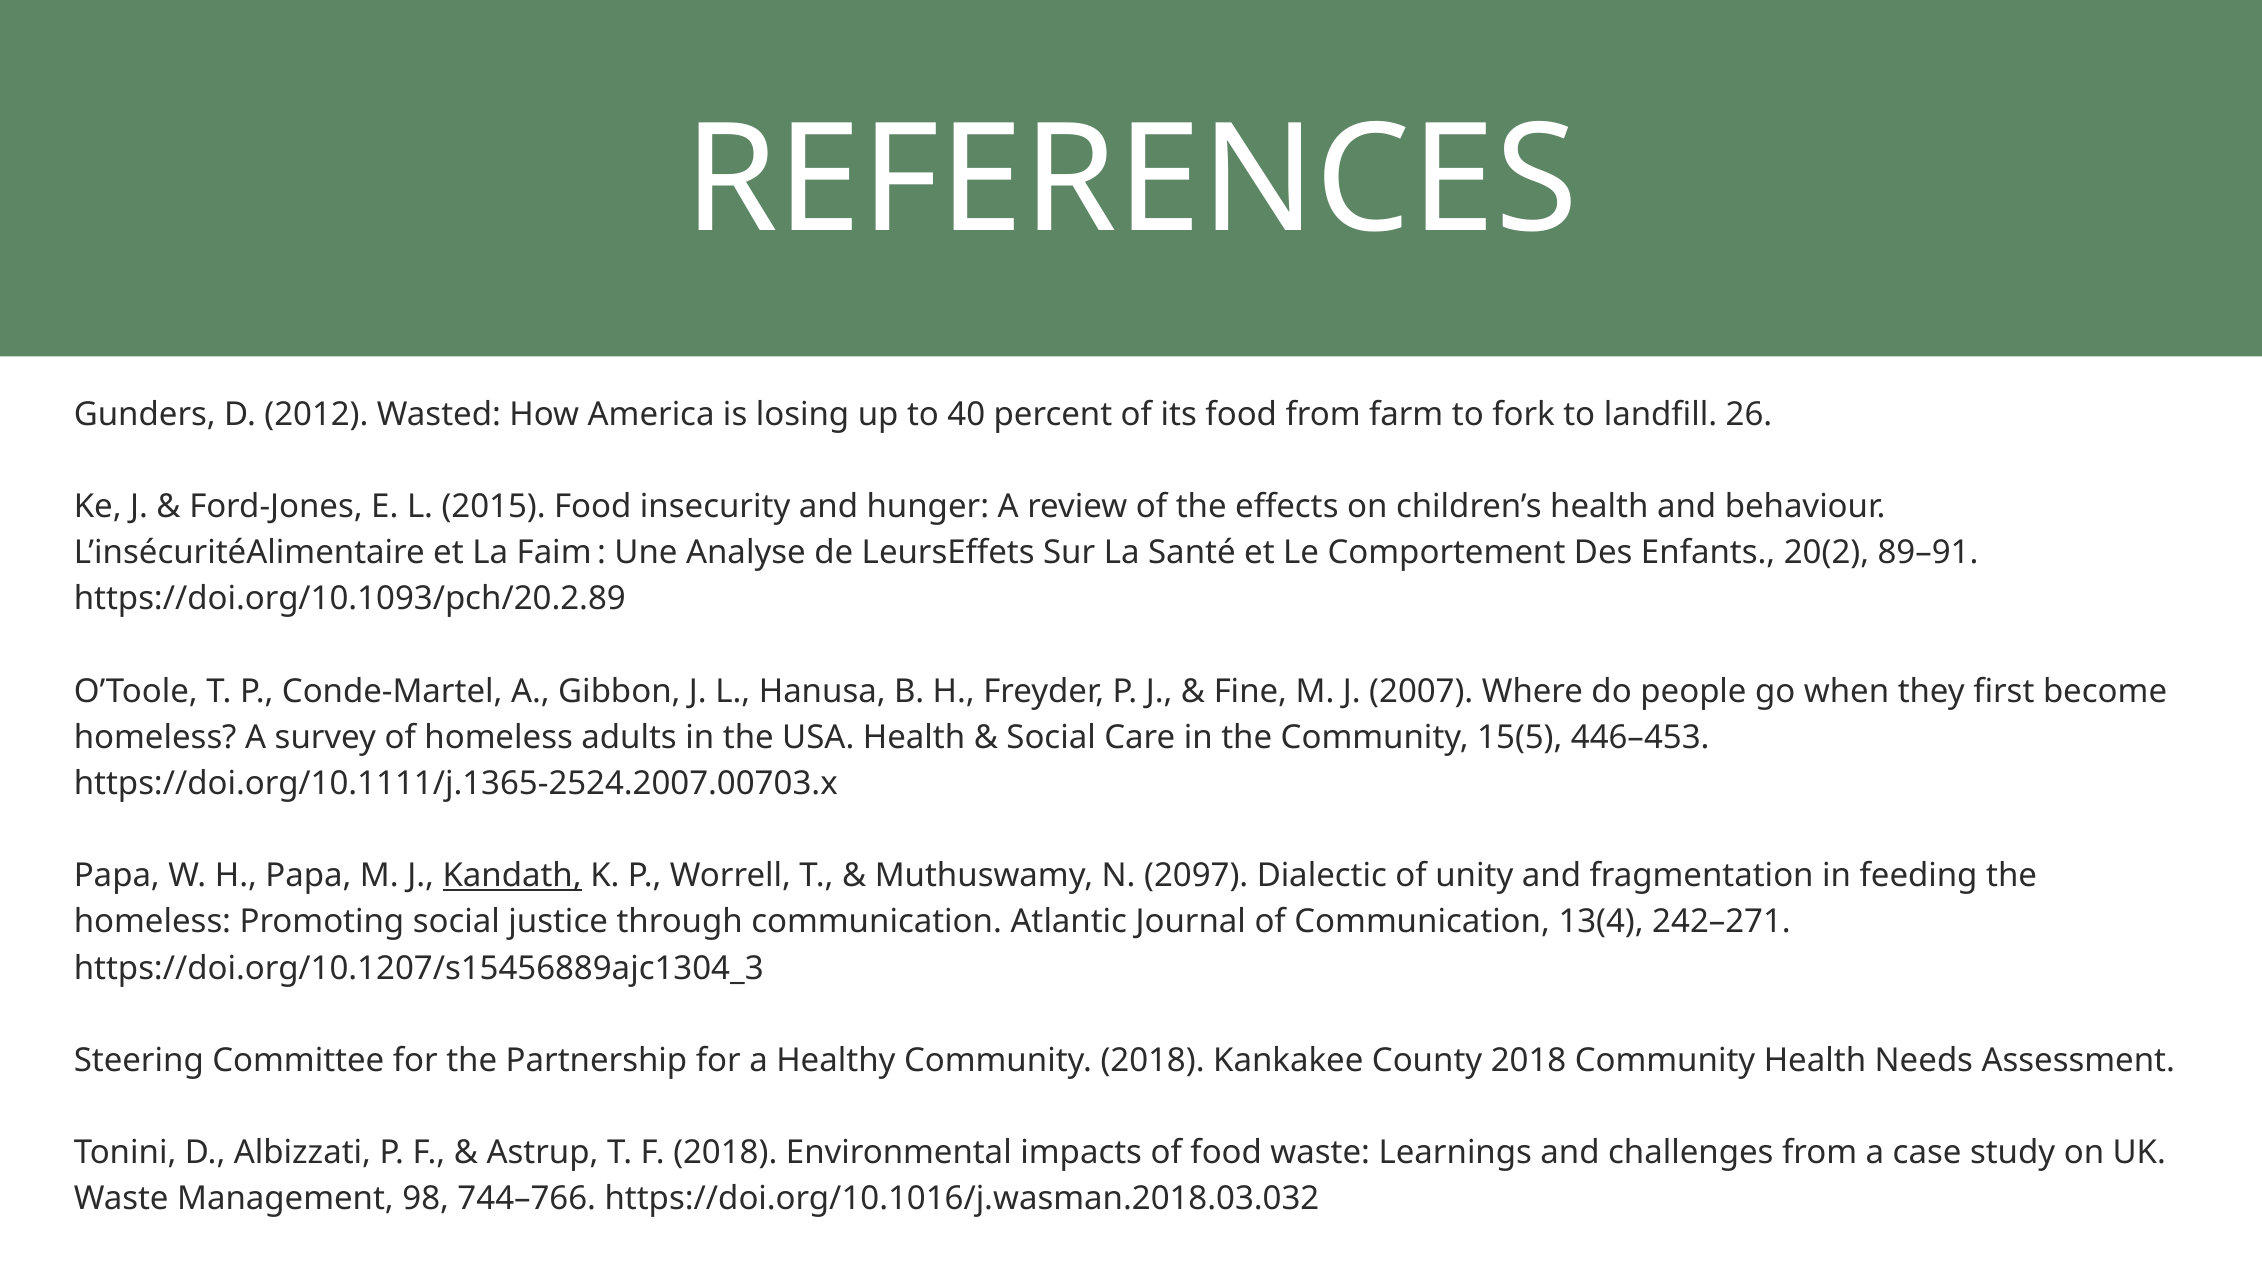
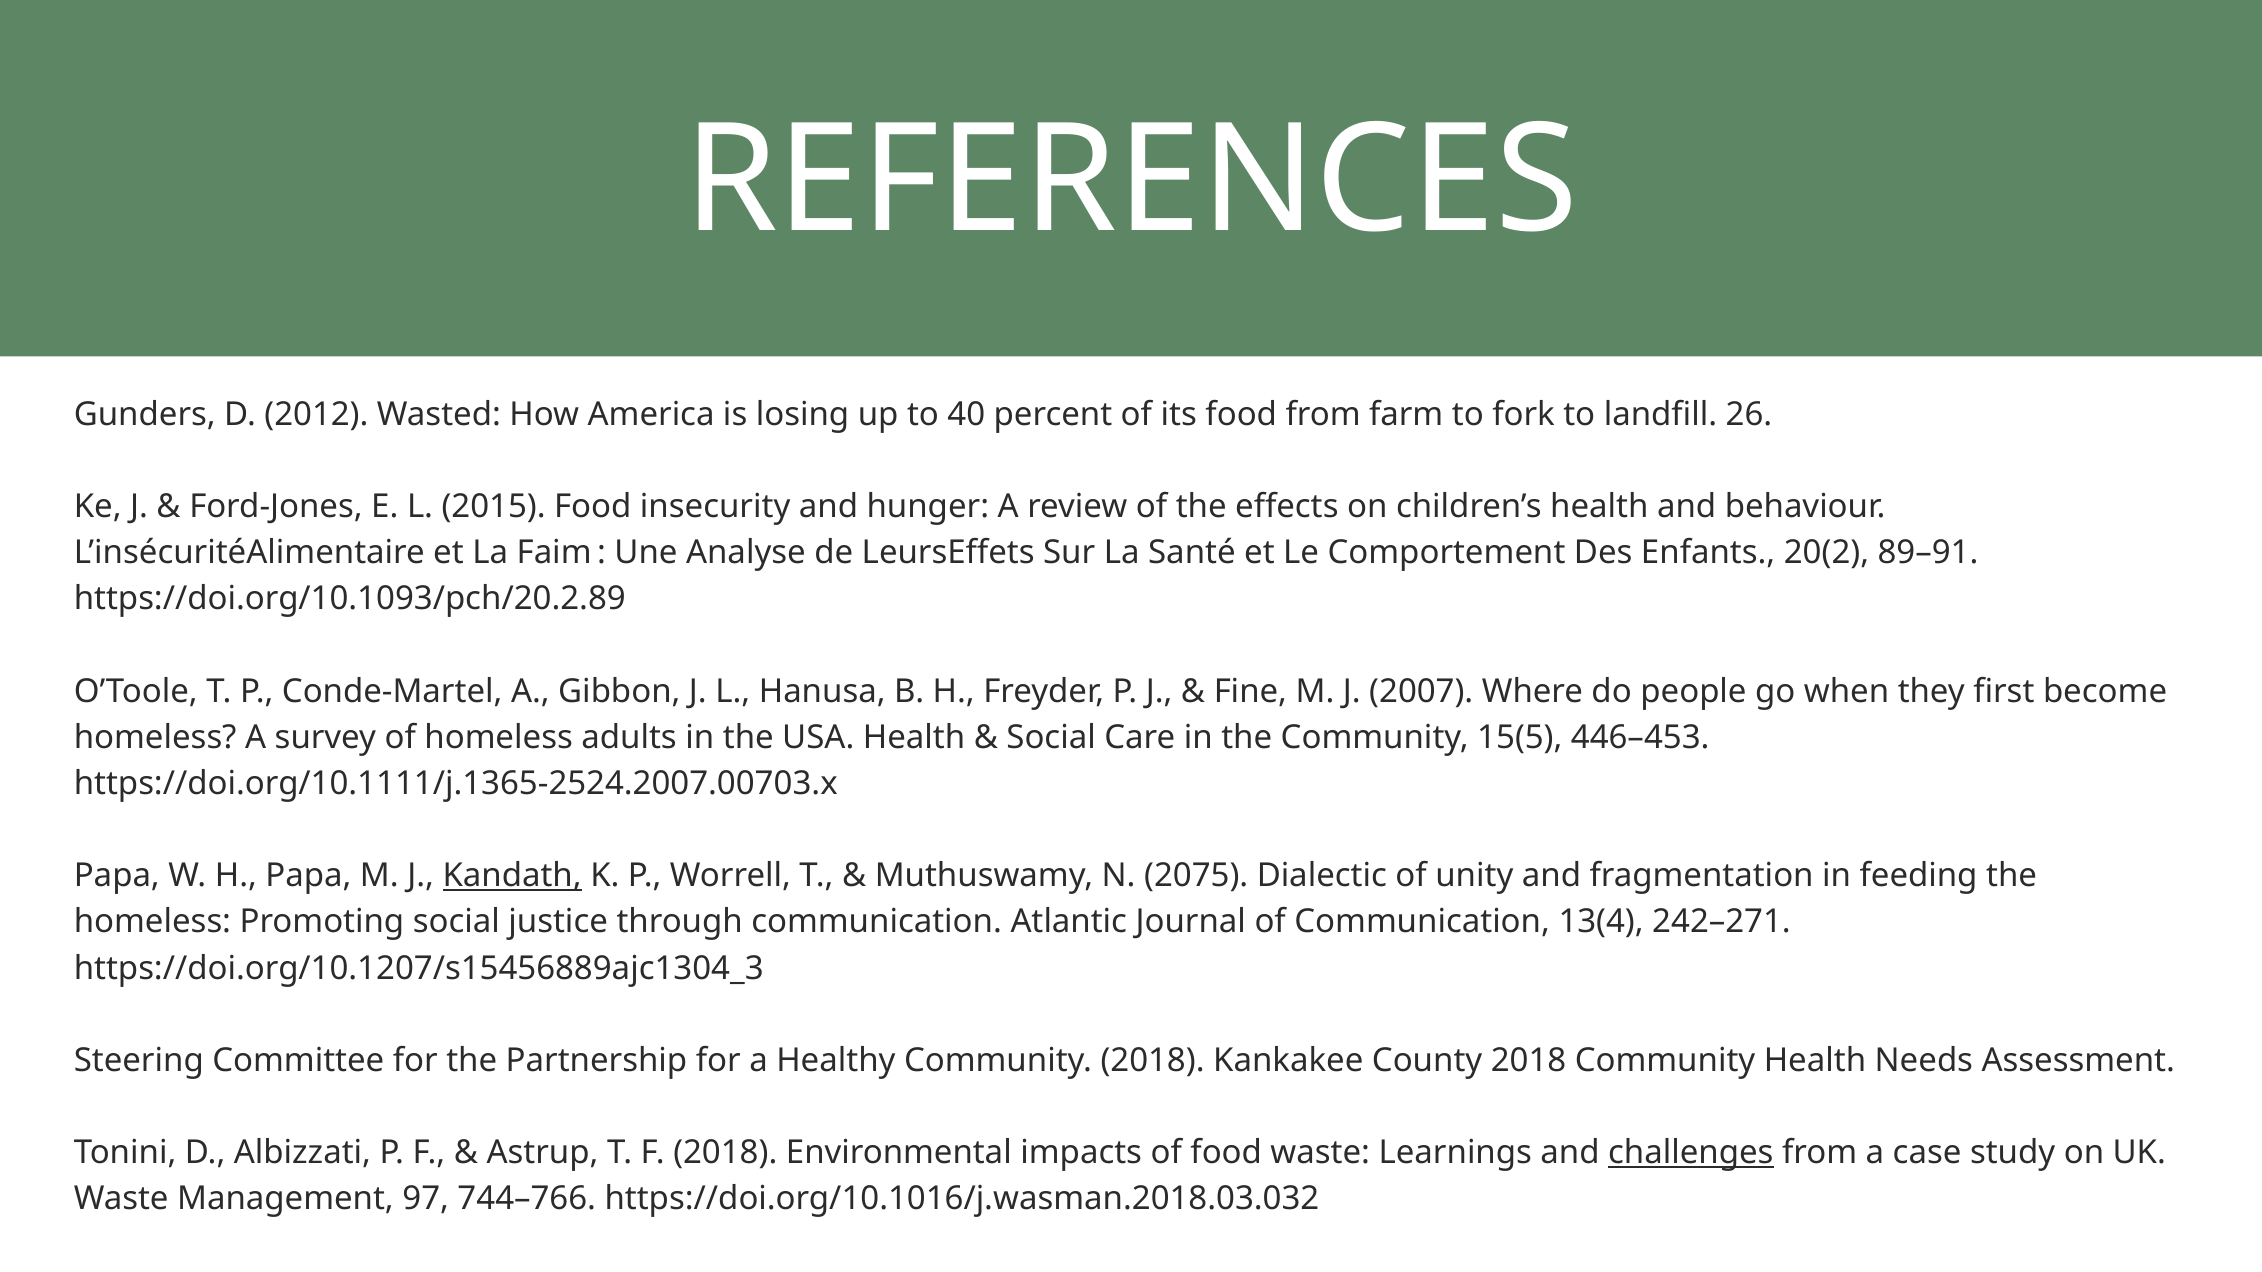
2097: 2097 -> 2075
challenges underline: none -> present
98: 98 -> 97
